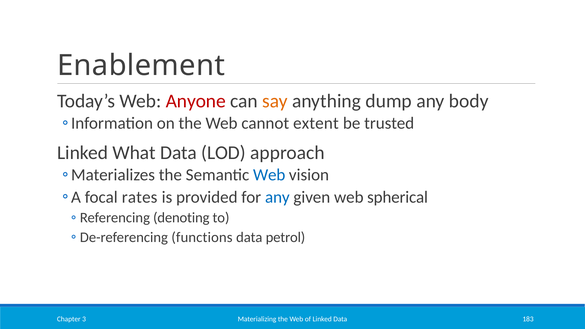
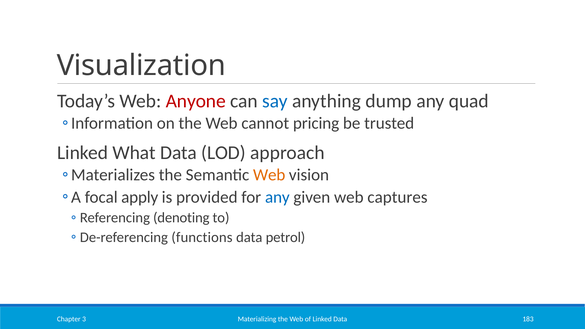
Enablement: Enablement -> Visualization
say colour: orange -> blue
body: body -> quad
extent: extent -> pricing
Web at (269, 175) colour: blue -> orange
rates: rates -> apply
spherical: spherical -> captures
